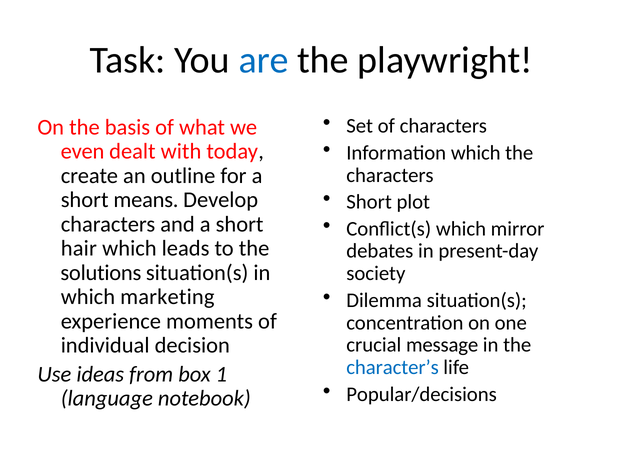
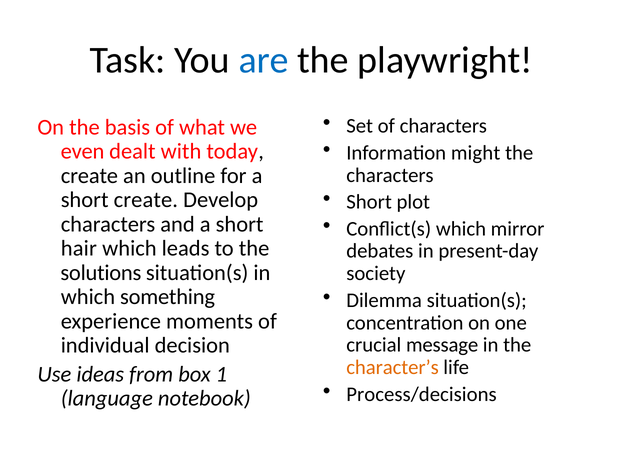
Information which: which -> might
short means: means -> create
marketing: marketing -> something
character’s colour: blue -> orange
Popular/decisions: Popular/decisions -> Process/decisions
